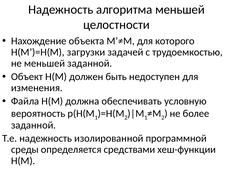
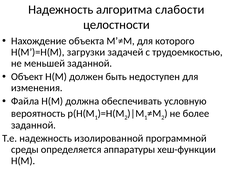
алгоритма меньшей: меньшей -> слабости
средствами: средствами -> аппаратуры
